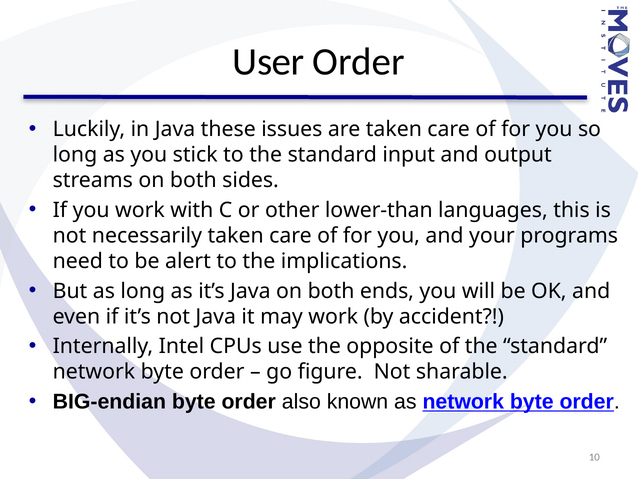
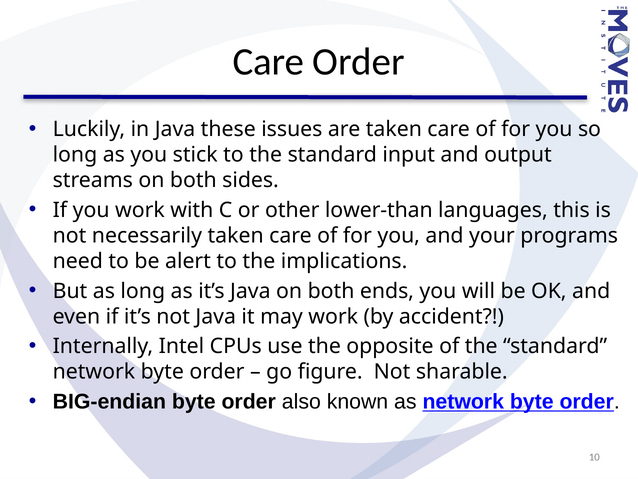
User at (268, 62): User -> Care
